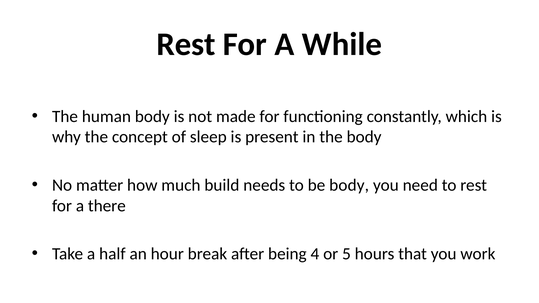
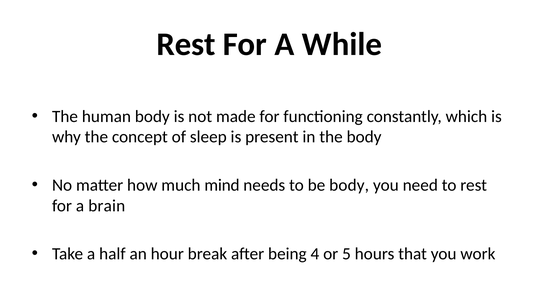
build: build -> mind
there: there -> brain
